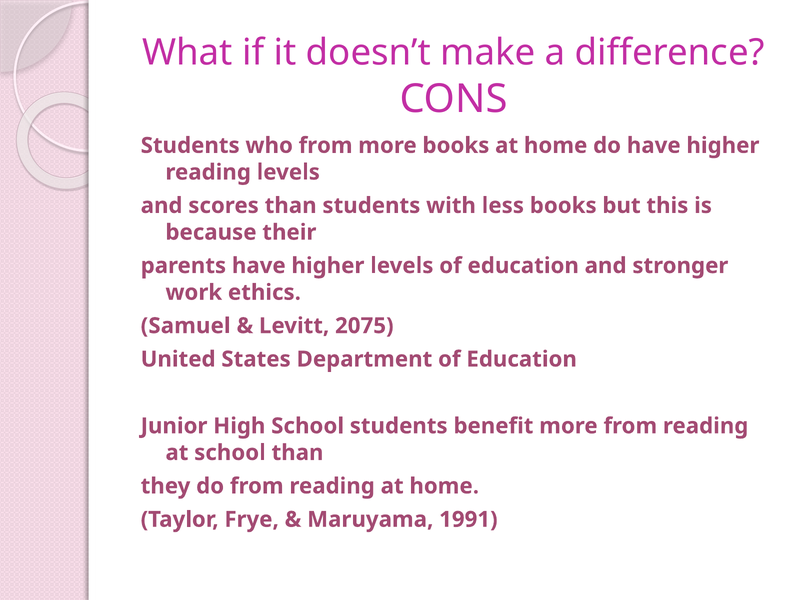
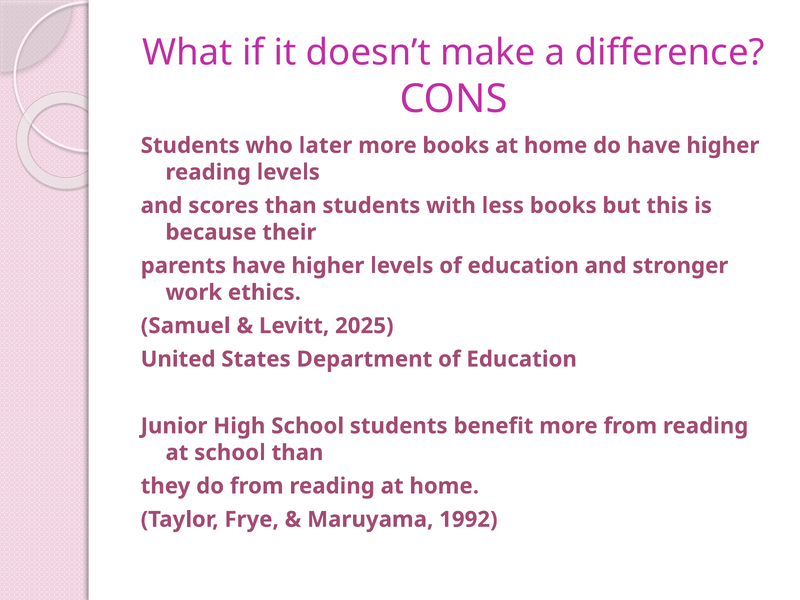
who from: from -> later
2075: 2075 -> 2025
1991: 1991 -> 1992
